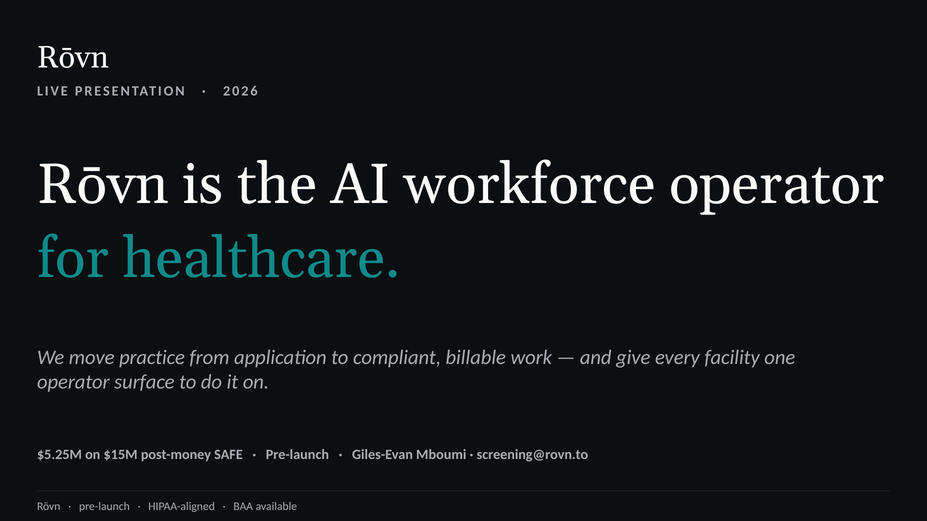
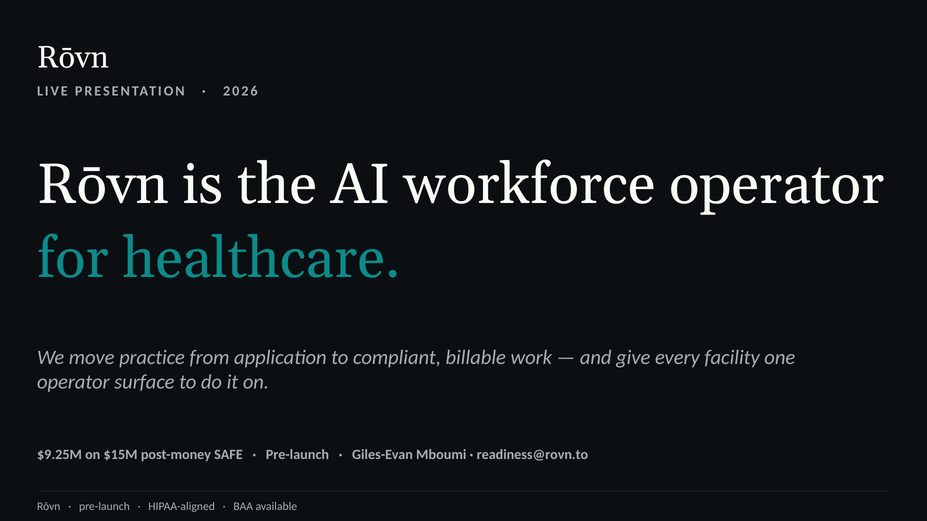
$5.25M: $5.25M -> $9.25M
screening@rovn.to: screening@rovn.to -> readiness@rovn.to
